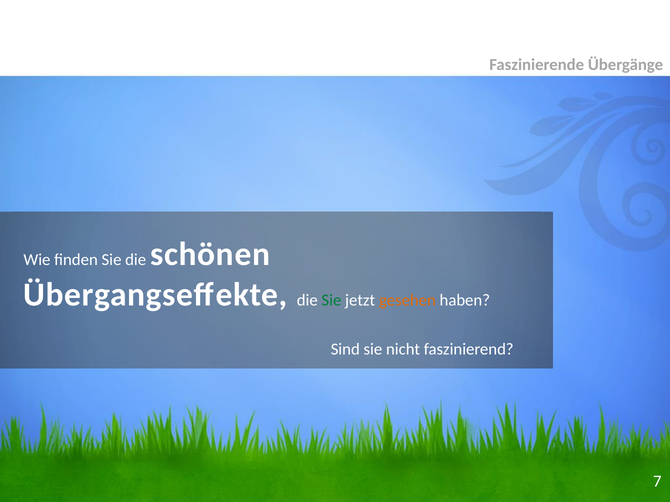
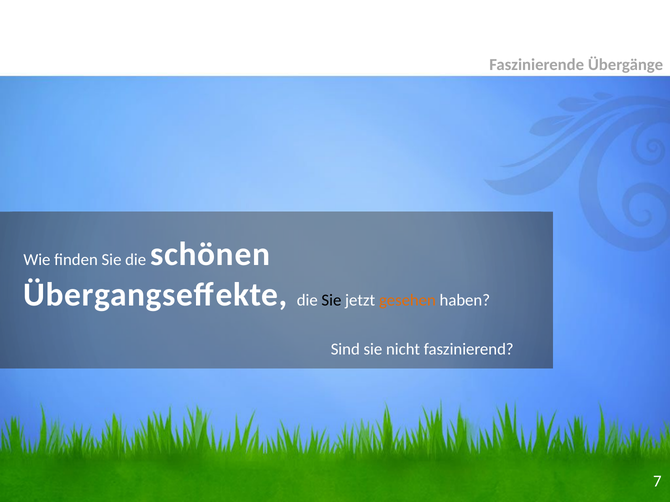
Sie at (331, 300) colour: green -> black
